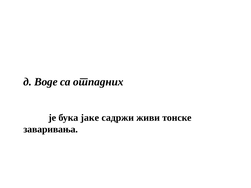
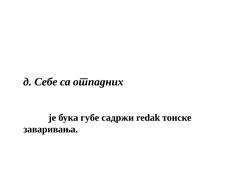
Воде: Воде -> Себе
јаке: јаке -> губе
живи: живи -> redak
